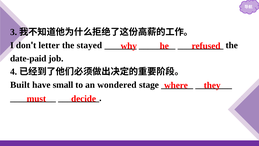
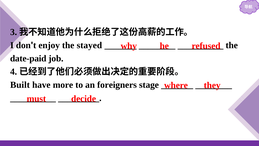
letter: letter -> enjoy
small: small -> more
wondered: wondered -> foreigners
